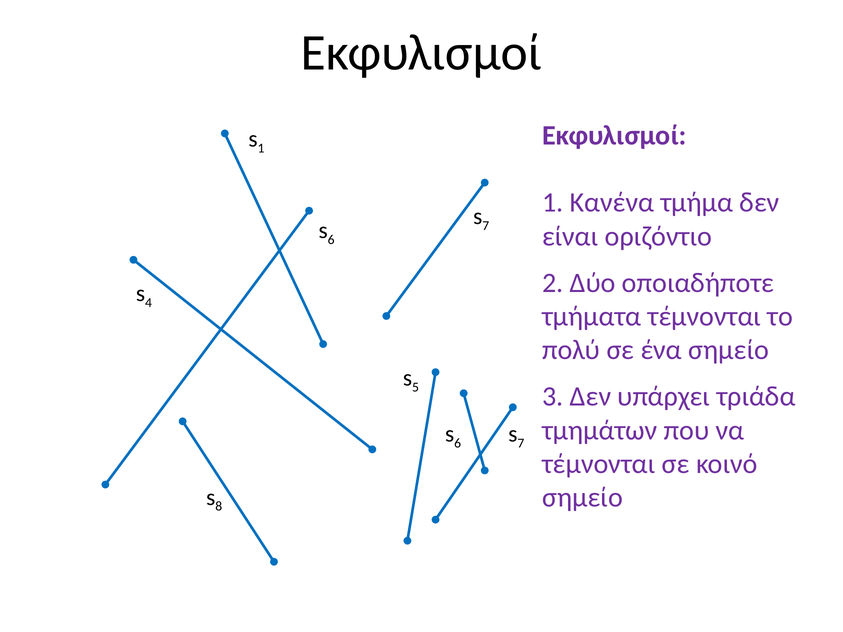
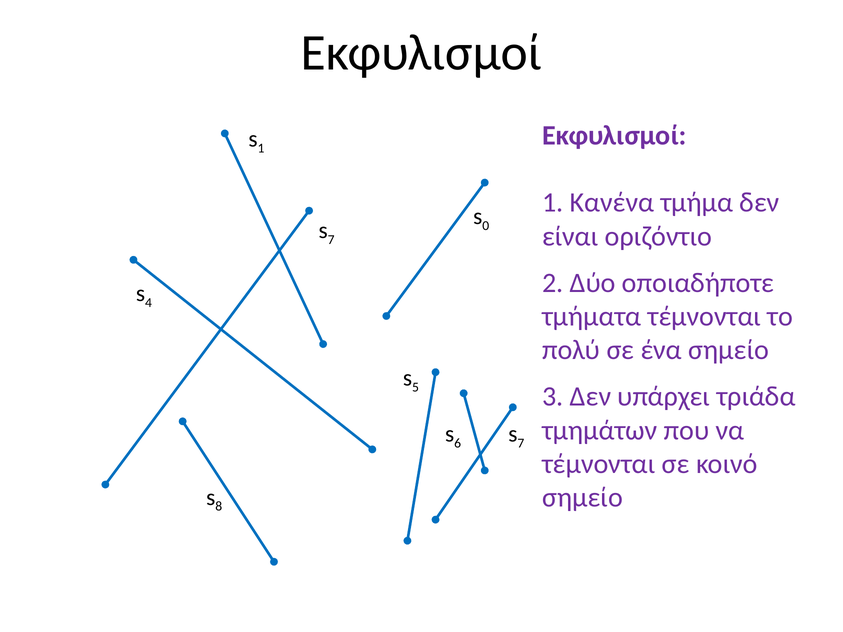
7 at (486, 226): 7 -> 0
6 at (331, 240): 6 -> 7
